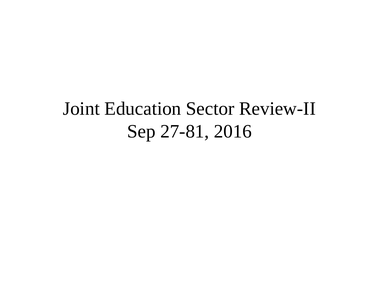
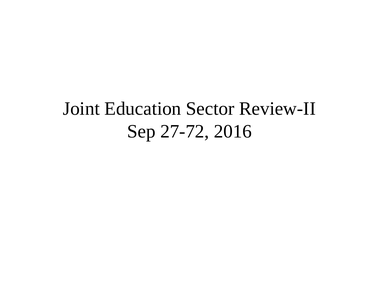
27-81: 27-81 -> 27-72
